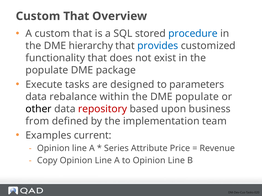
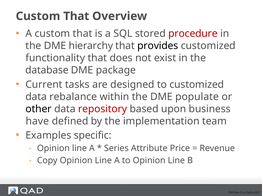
procedure colour: blue -> red
provides colour: blue -> black
populate at (47, 70): populate -> database
Execute: Execute -> Current
to parameters: parameters -> customized
from: from -> have
current: current -> specific
